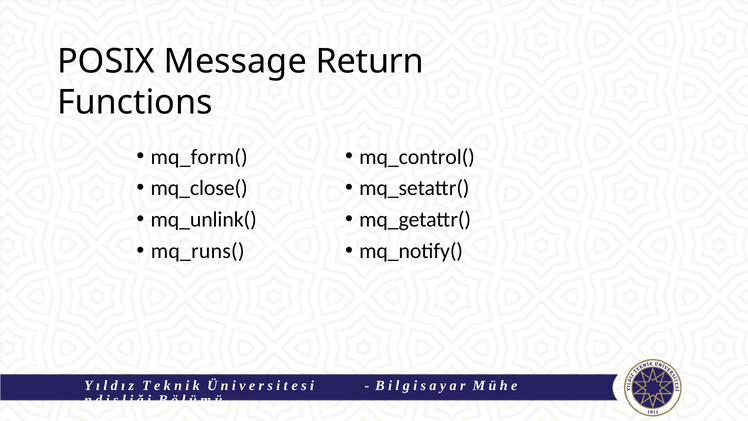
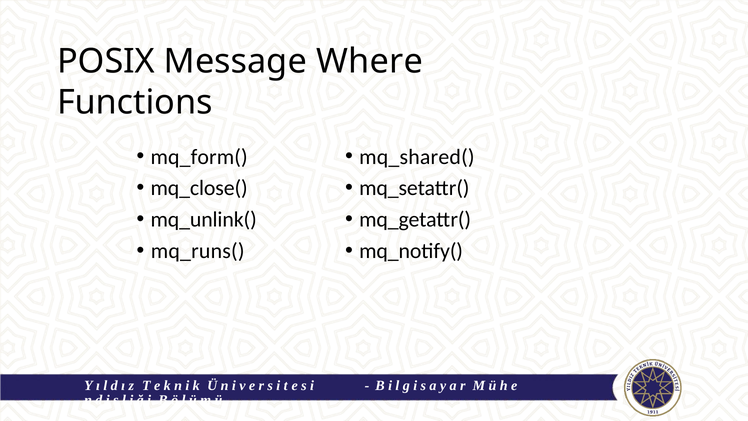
Return: Return -> Where
mq_control(: mq_control( -> mq_shared(
